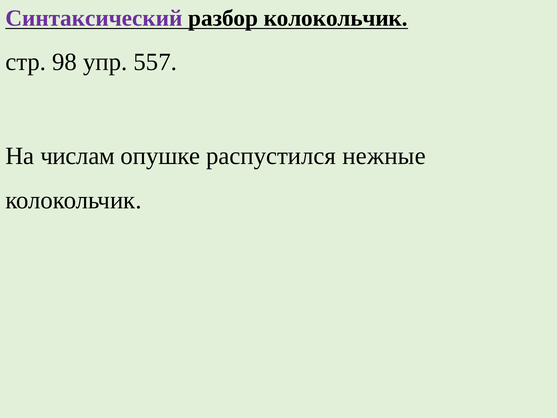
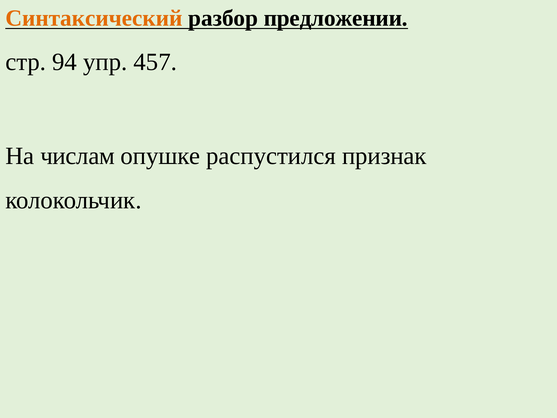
Синтаксический colour: purple -> orange
разбор колокольчик: колокольчик -> предложении
98: 98 -> 94
557: 557 -> 457
нежные: нежные -> признак
